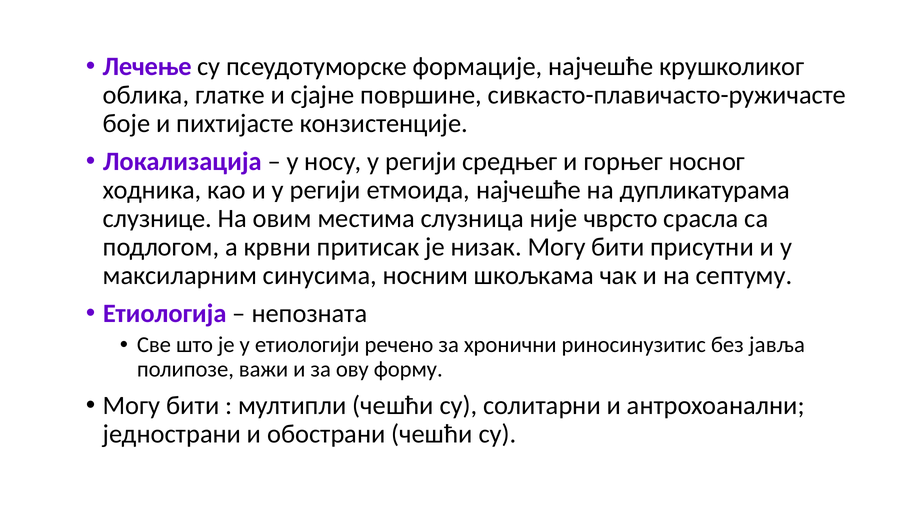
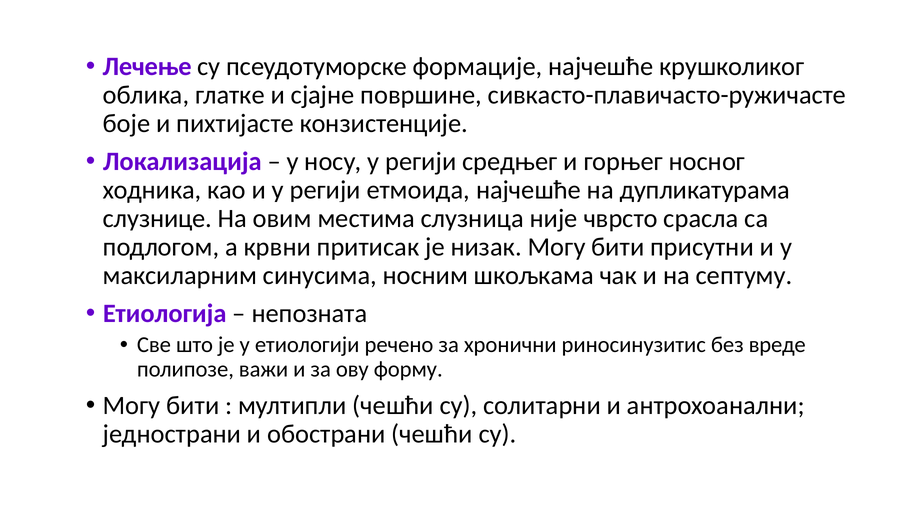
јавља: јавља -> вреде
